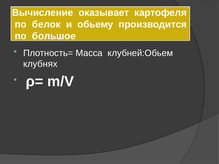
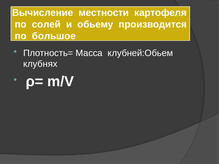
оказывает: оказывает -> местности
белок: белок -> солей
